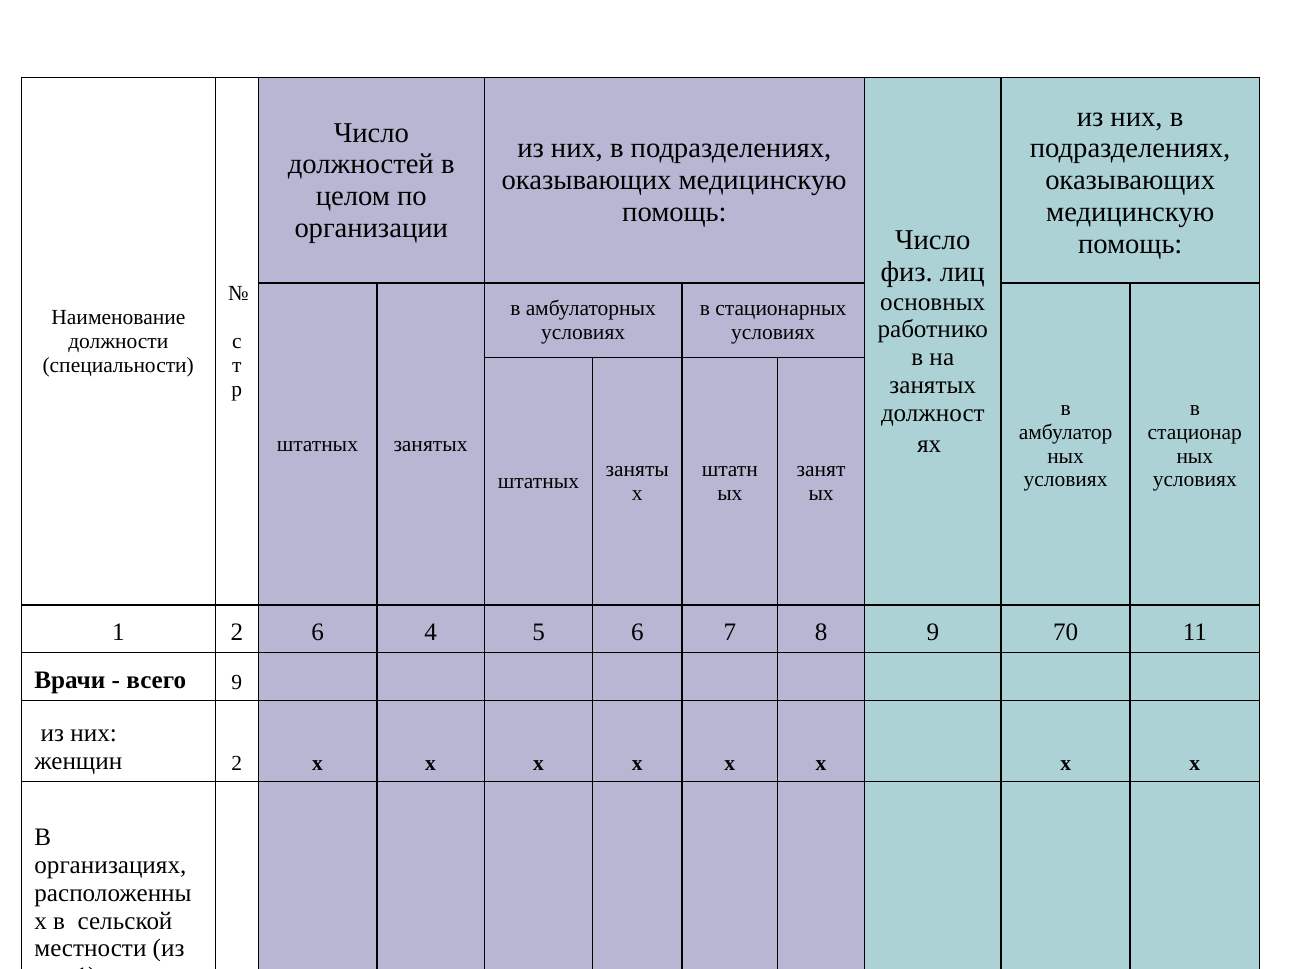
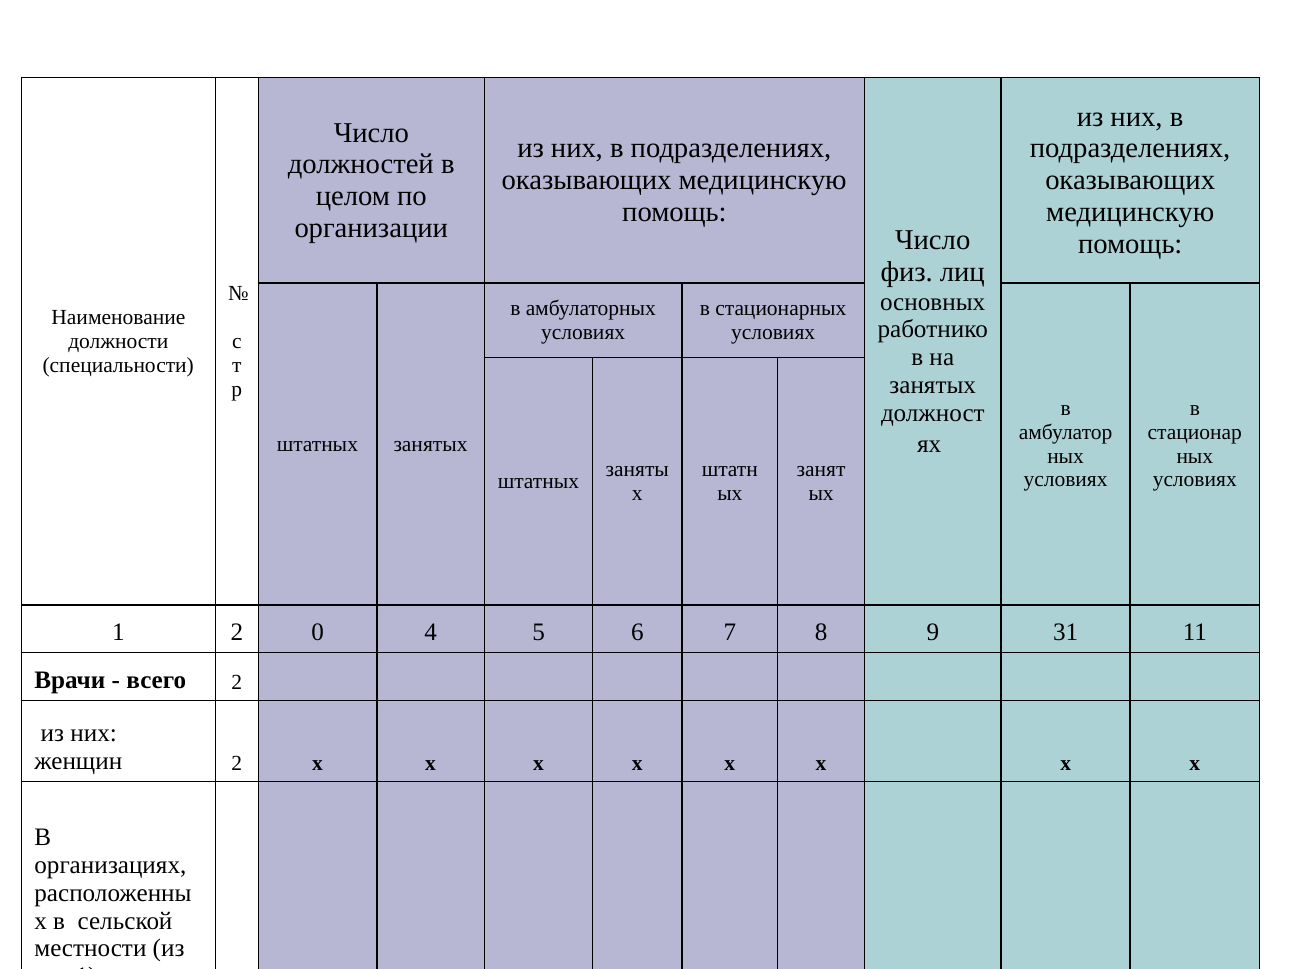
2 6: 6 -> 0
70: 70 -> 31
всего 9: 9 -> 2
